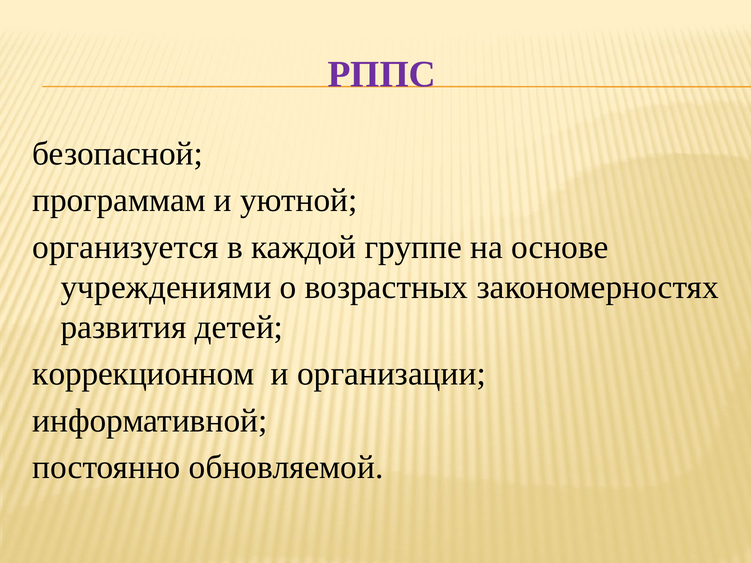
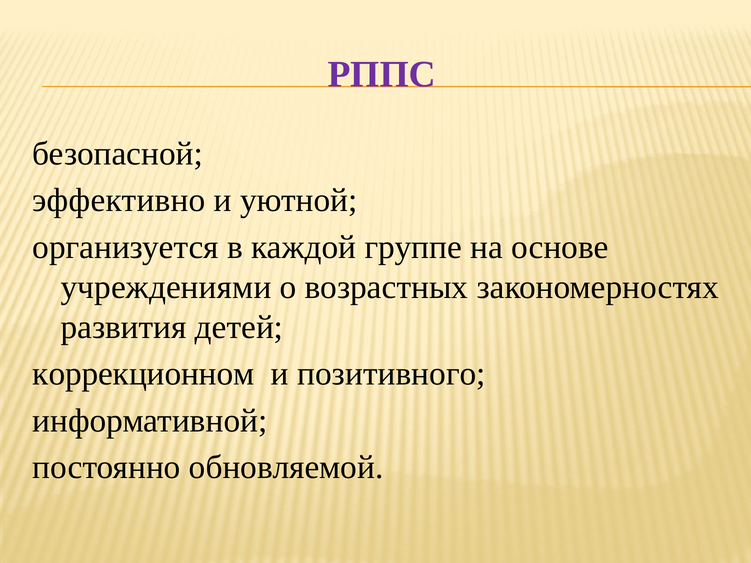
программам: программам -> эффективно
организации: организации -> позитивного
